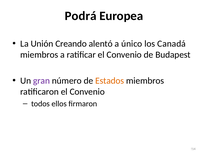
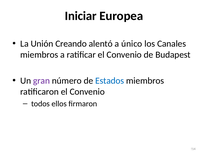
Podrá: Podrá -> Iniciar
Canadá: Canadá -> Canales
Estados colour: orange -> blue
